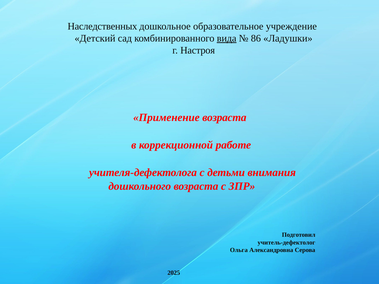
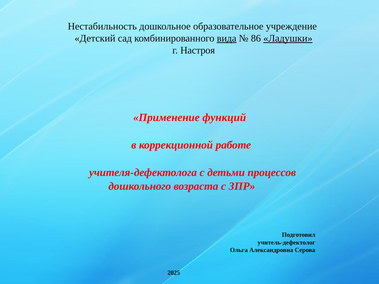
Наследственных: Наследственных -> Нестабильность
Ладушки underline: none -> present
Применение возраста: возраста -> функций
внимания: внимания -> процессов
